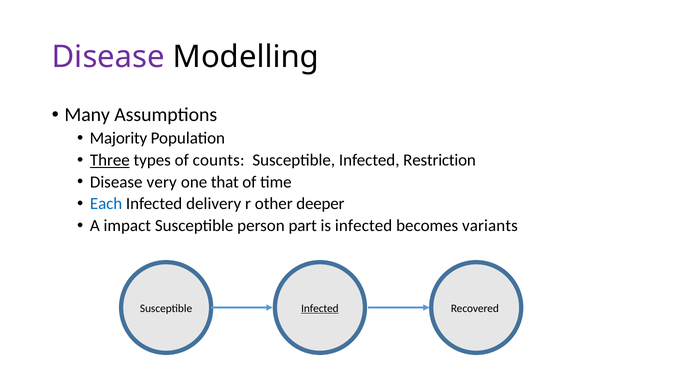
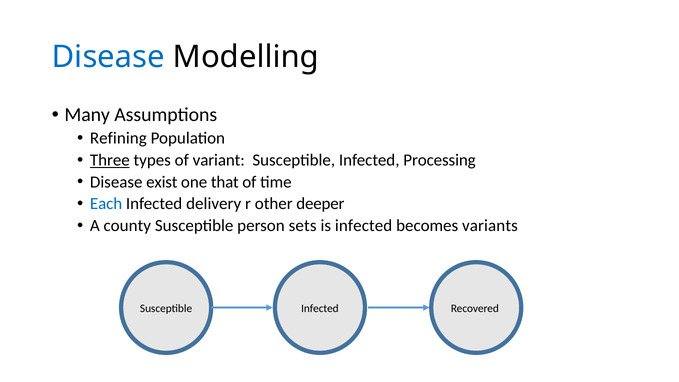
Disease at (108, 57) colour: purple -> blue
Majority: Majority -> Refining
counts: counts -> variant
Restriction: Restriction -> Processing
very: very -> exist
impact: impact -> county
part: part -> sets
Infected at (320, 308) underline: present -> none
